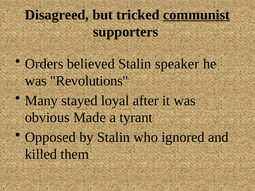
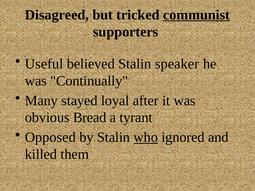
Orders: Orders -> Useful
Revolutions: Revolutions -> Continually
Made: Made -> Bread
who underline: none -> present
